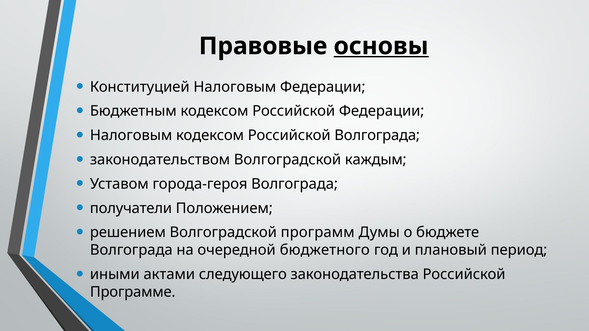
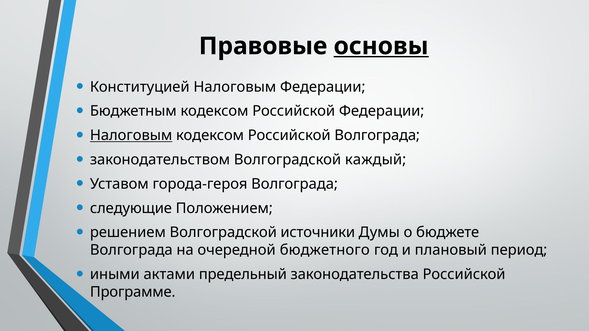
Налоговым at (131, 136) underline: none -> present
каждым: каждым -> каждый
получатели: получатели -> следующие
программ: программ -> источники
следующего: следующего -> предельный
